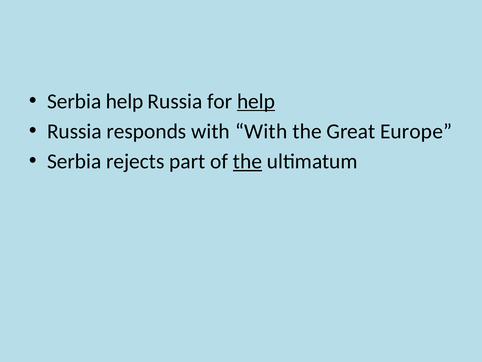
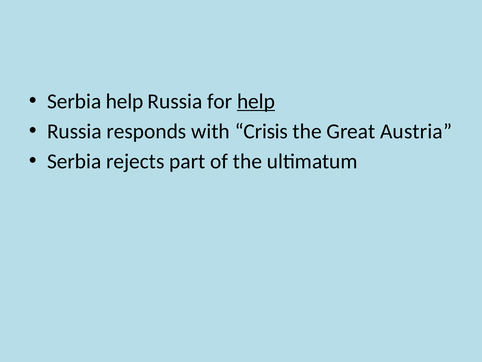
with With: With -> Crisis
Europe: Europe -> Austria
the at (247, 161) underline: present -> none
